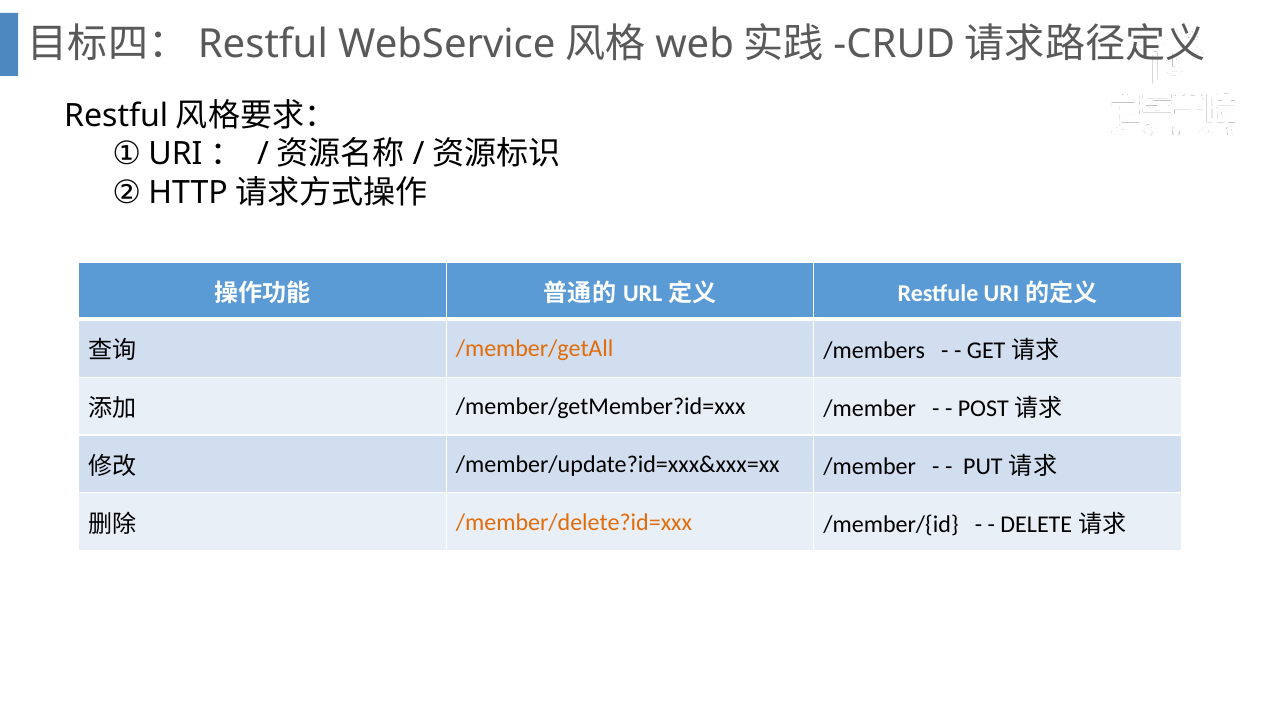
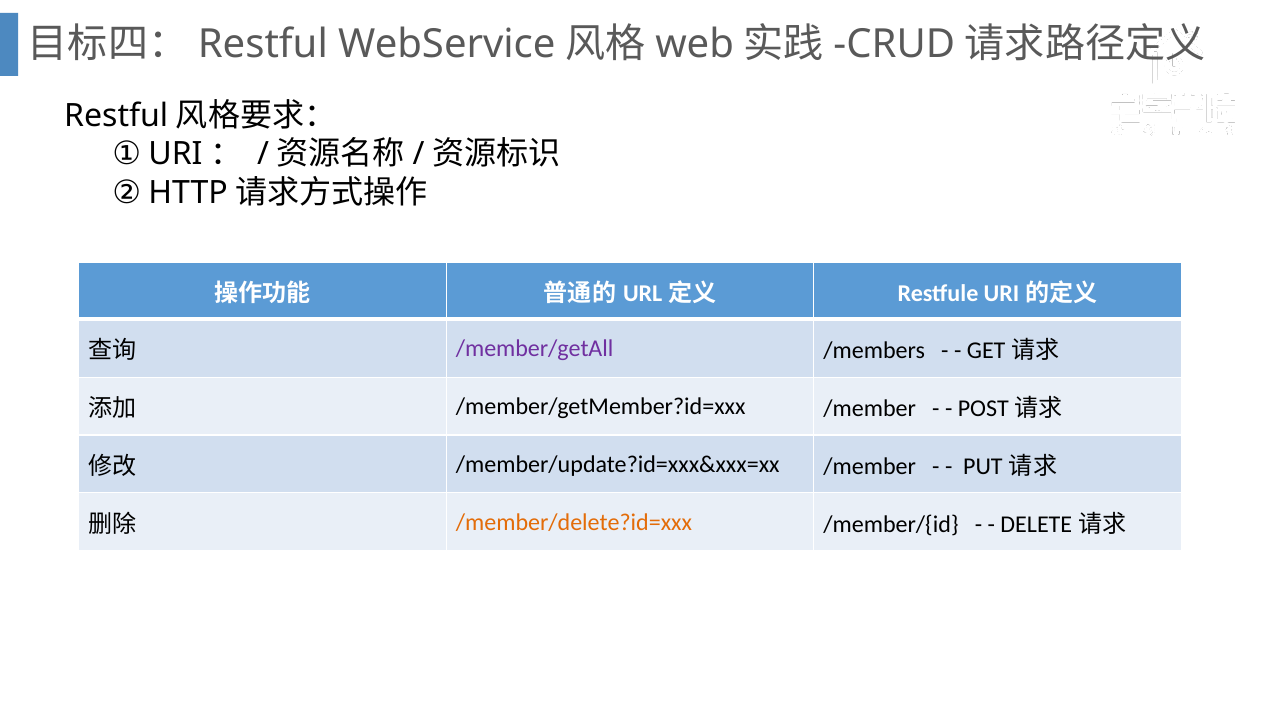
/member/getAll colour: orange -> purple
